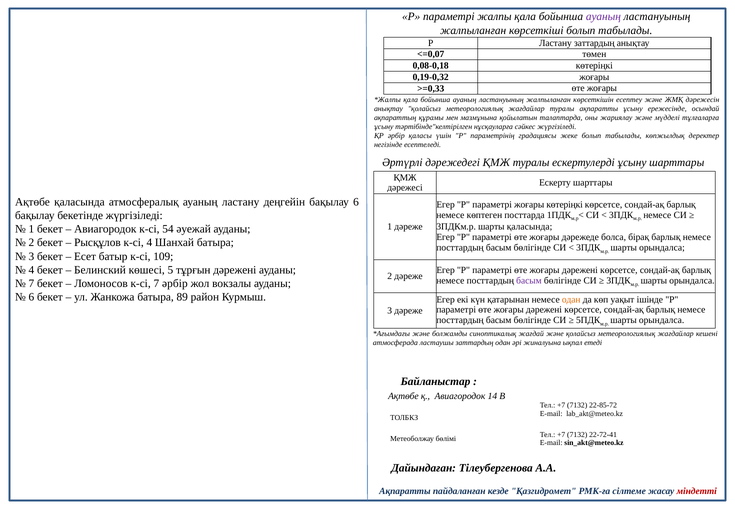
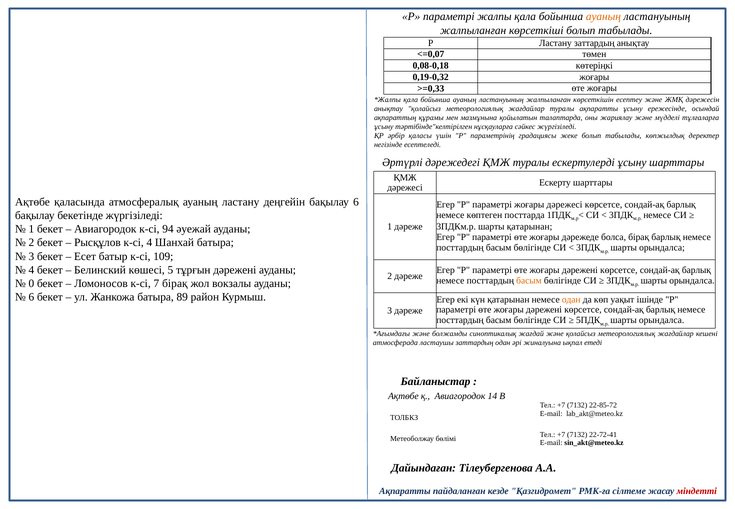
ауаның at (603, 17) colour: purple -> orange
жоғары көтеріңкі: көтеріңкі -> дәрежесі
шарты қаласында: қаласында -> қатарынан
54: 54 -> 94
басым at (529, 281) colour: purple -> orange
7 at (31, 283): 7 -> 0
7 әрбір: әрбір -> бірақ
